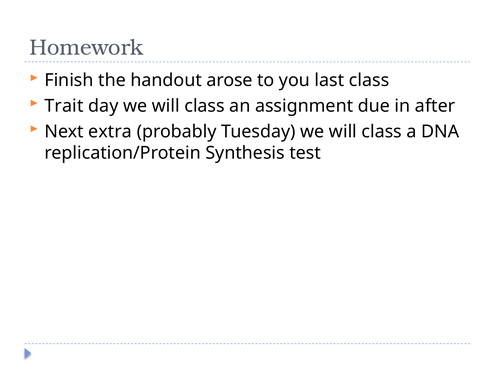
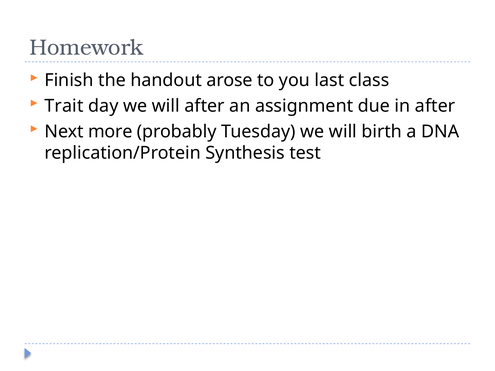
day we will class: class -> after
extra: extra -> more
Tuesday we will class: class -> birth
